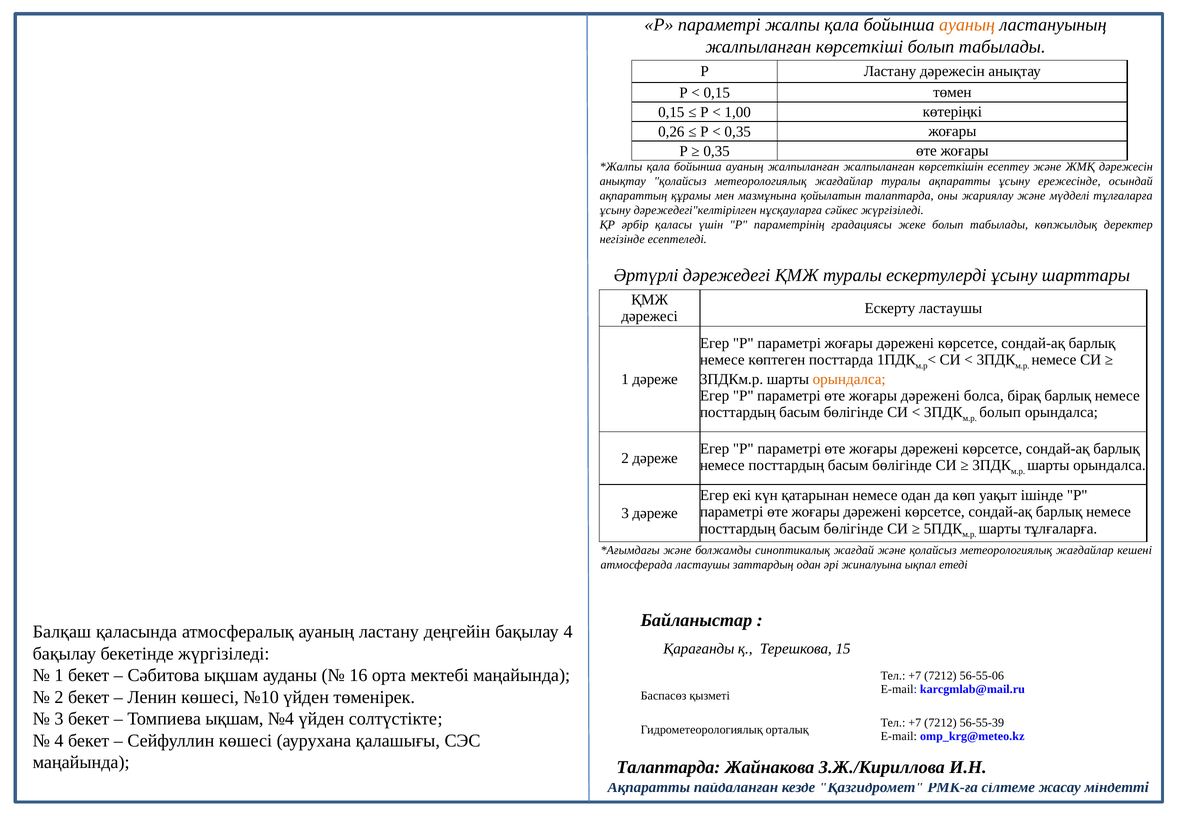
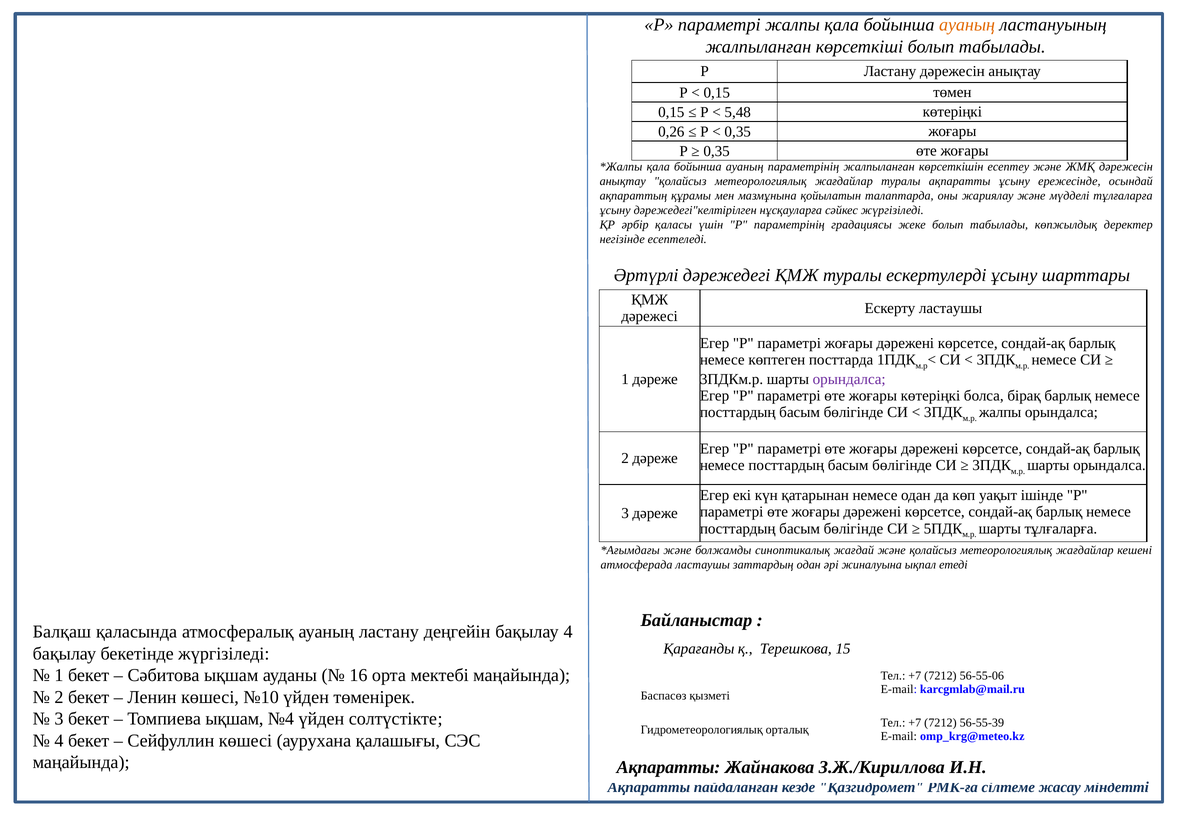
1,00: 1,00 -> 5,48
ауаның жалпыланған: жалпыланған -> параметрінің
орындалса at (849, 379) colour: orange -> purple
дәрежені at (930, 395): дәрежені -> көтеріңкі
болып at (1000, 412): болып -> жалпы
Талаптарда at (668, 767): Талаптарда -> Ақпаратты
